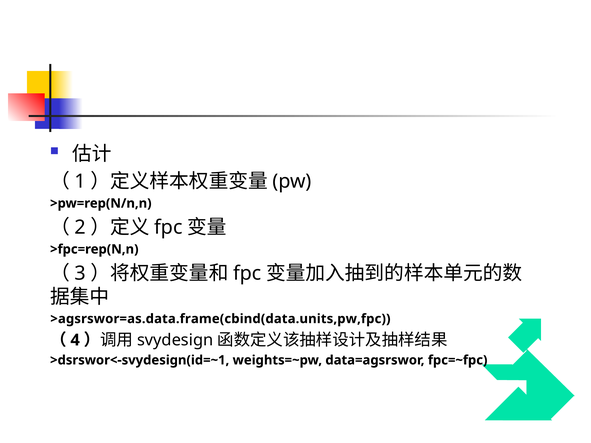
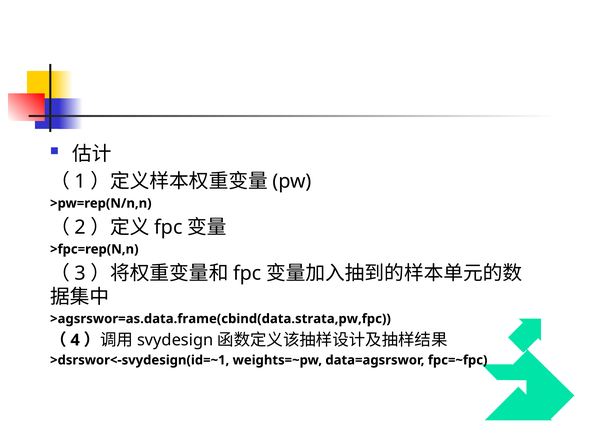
>agsrswor=as.data.frame(cbind(data.units,pw,fpc: >agsrswor=as.data.frame(cbind(data.units,pw,fpc -> >agsrswor=as.data.frame(cbind(data.strata,pw,fpc
